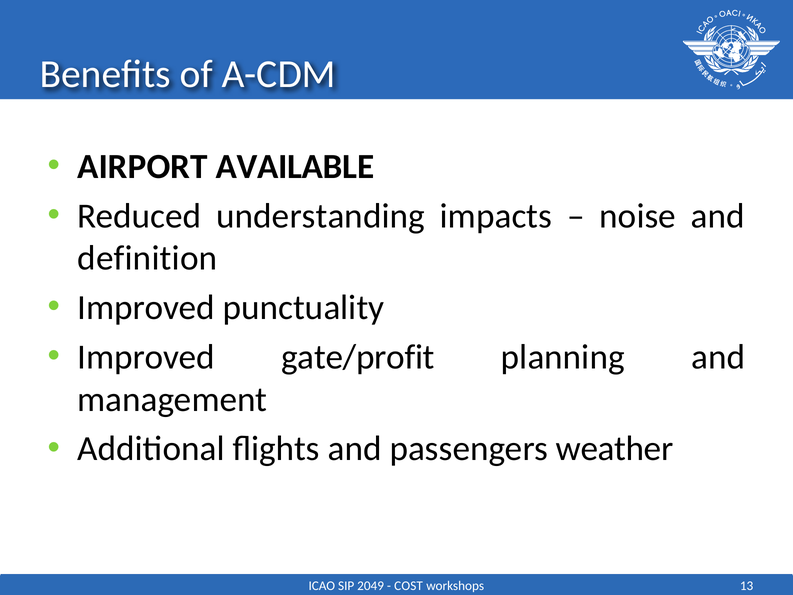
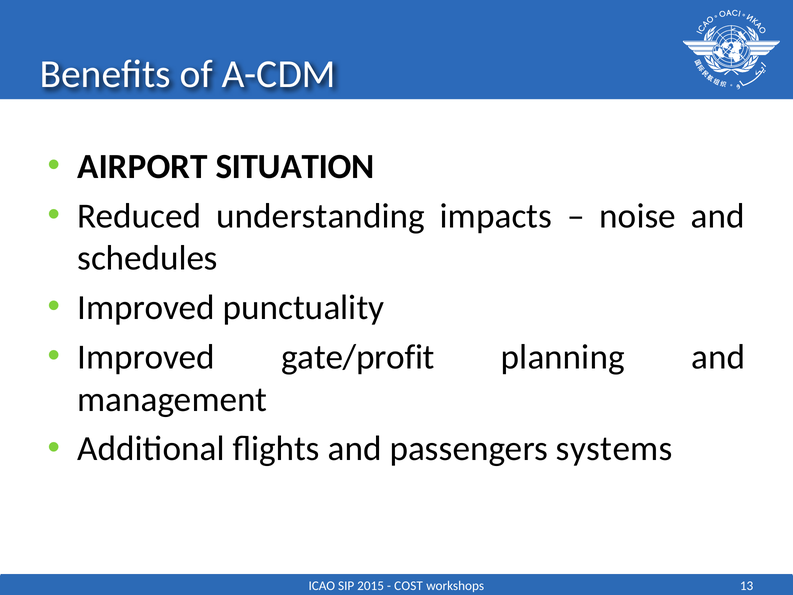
AVAILABLE: AVAILABLE -> SITUATION
definition: definition -> schedules
weather: weather -> systems
2049: 2049 -> 2015
